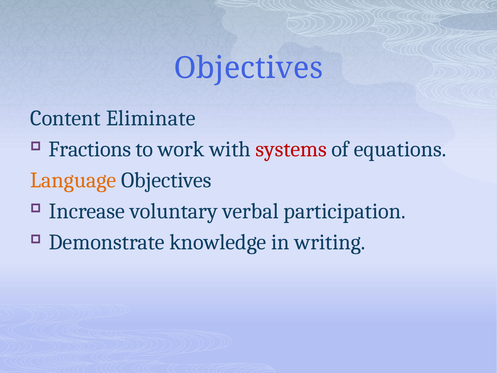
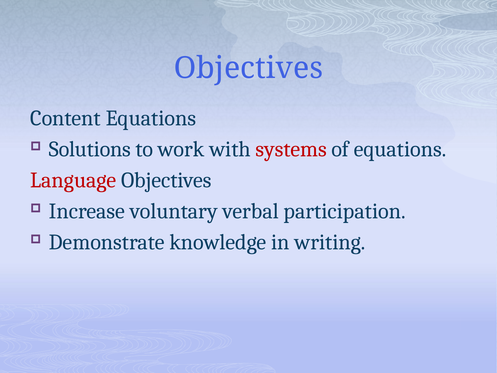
Content Eliminate: Eliminate -> Equations
Fractions: Fractions -> Solutions
Language colour: orange -> red
